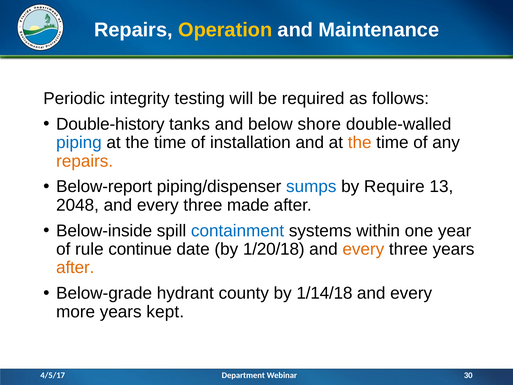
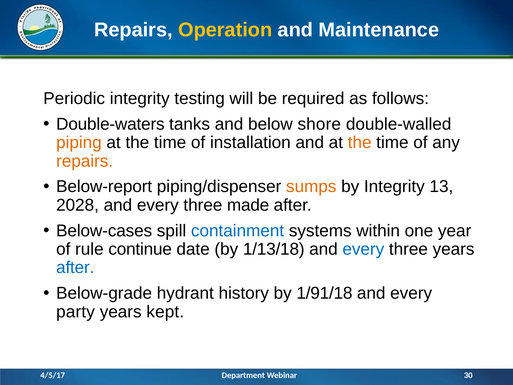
Double-history: Double-history -> Double-waters
piping colour: blue -> orange
sumps colour: blue -> orange
by Require: Require -> Integrity
2048: 2048 -> 2028
Below-inside: Below-inside -> Below-cases
1/20/18: 1/20/18 -> 1/13/18
every at (363, 249) colour: orange -> blue
after at (75, 267) colour: orange -> blue
county: county -> history
1/14/18: 1/14/18 -> 1/91/18
more: more -> party
